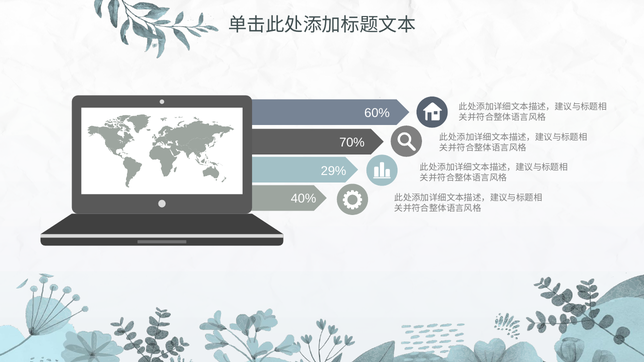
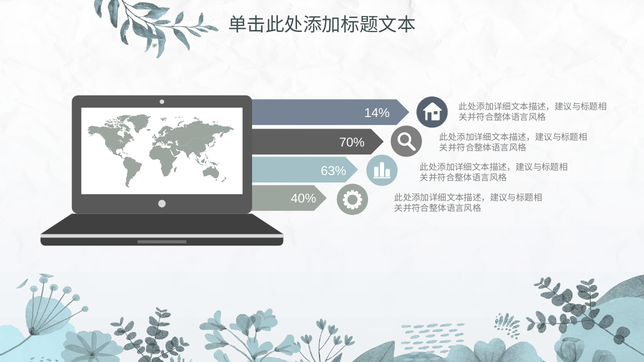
60%: 60% -> 14%
29%: 29% -> 63%
